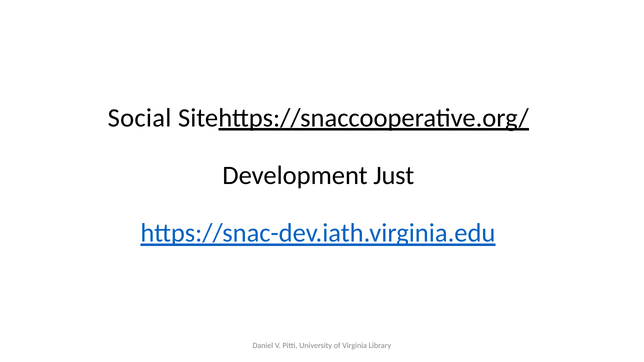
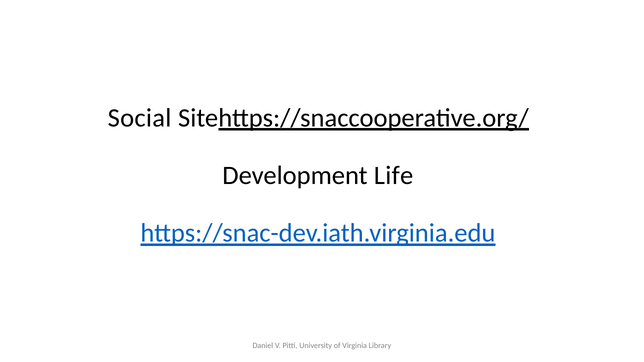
Just: Just -> Life
